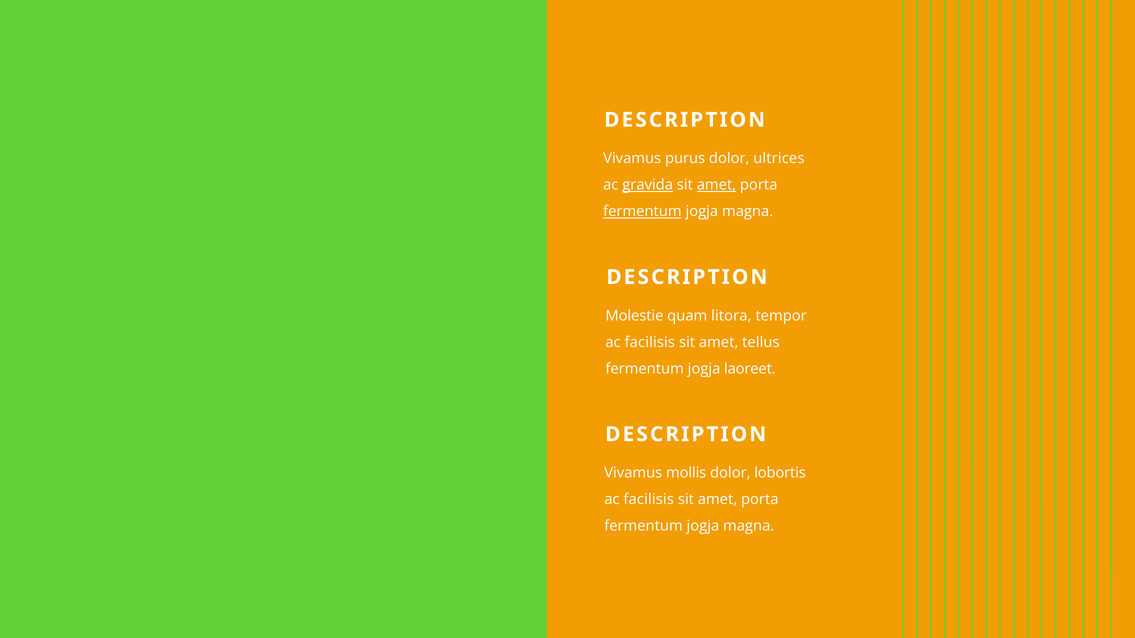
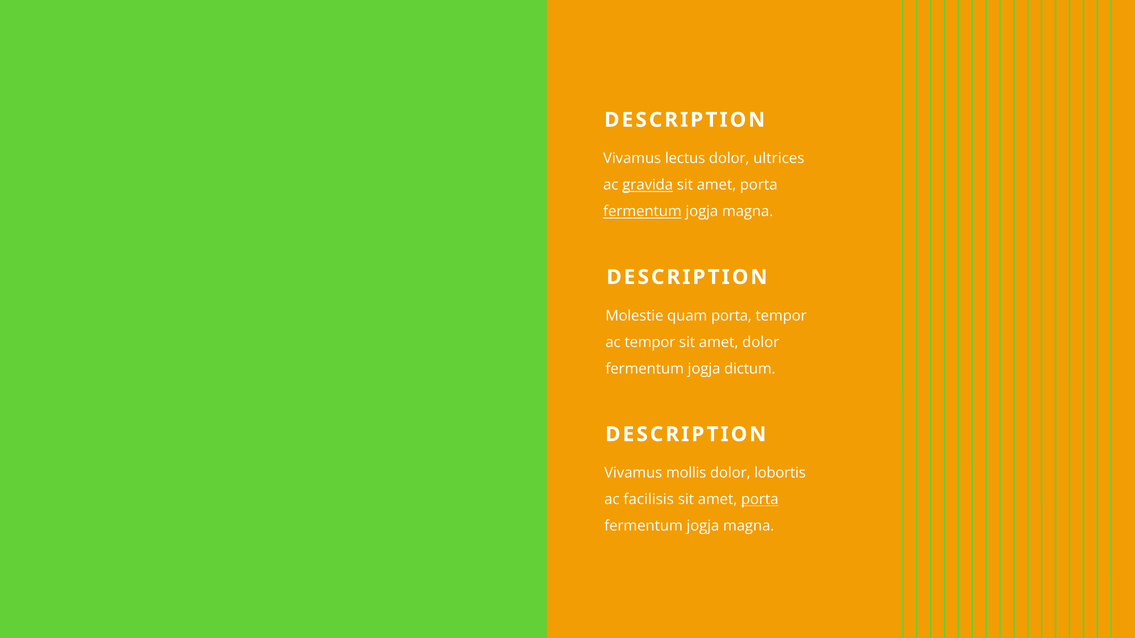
purus: purus -> lectus
amet at (716, 185) underline: present -> none
quam litora: litora -> porta
facilisis at (650, 342): facilisis -> tempor
amet tellus: tellus -> dolor
laoreet: laoreet -> dictum
porta at (760, 500) underline: none -> present
